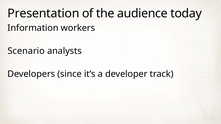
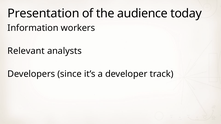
Scenario: Scenario -> Relevant
